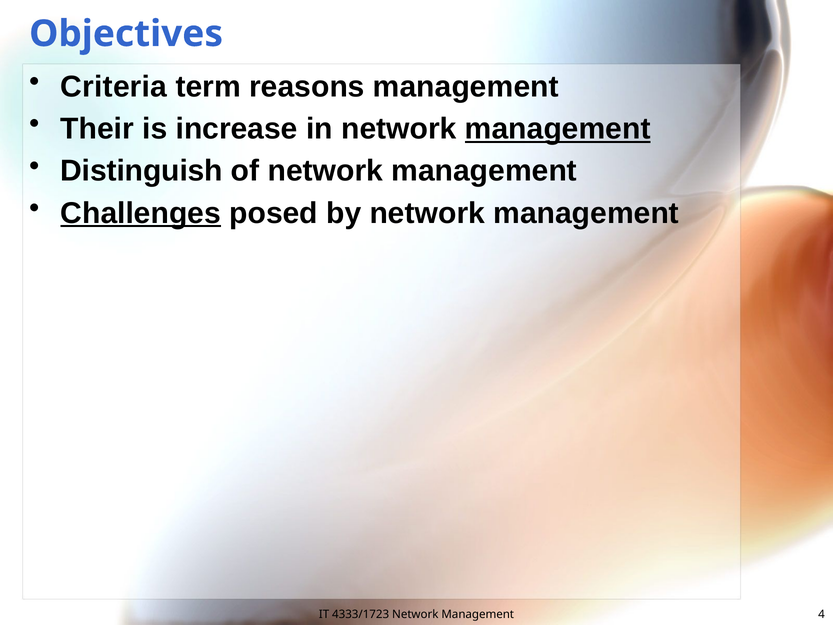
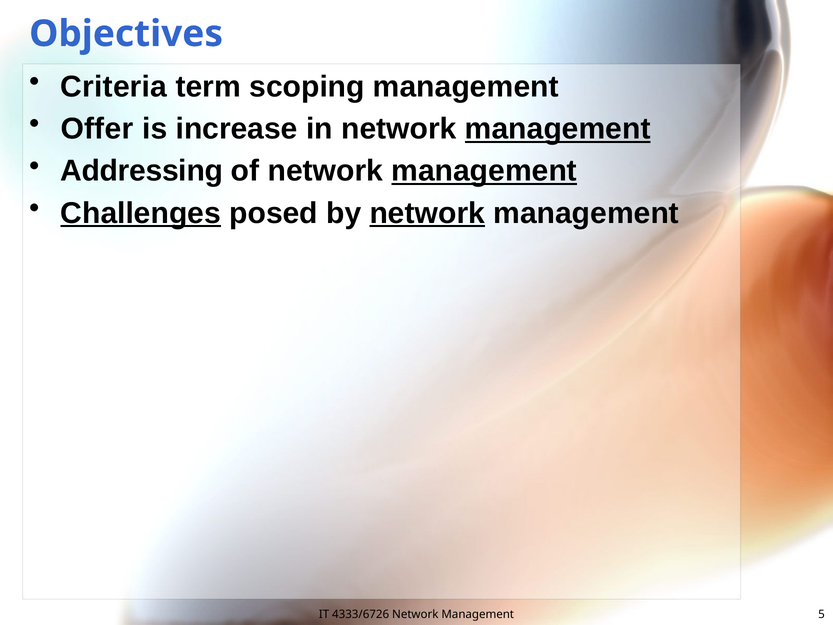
reasons: reasons -> scoping
Their: Their -> Offer
Distinguish: Distinguish -> Addressing
management at (484, 171) underline: none -> present
network at (427, 213) underline: none -> present
4333/1723: 4333/1723 -> 4333/6726
4: 4 -> 5
